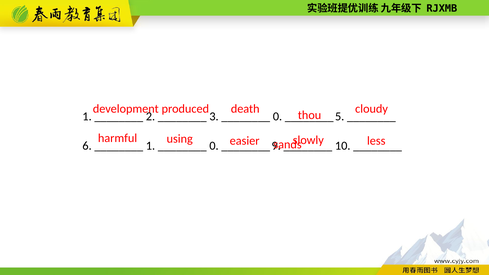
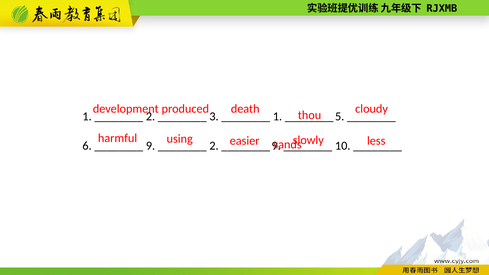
0 at (277, 116): 0 -> 1
1 at (151, 146): 1 -> 9
0 at (214, 146): 0 -> 2
